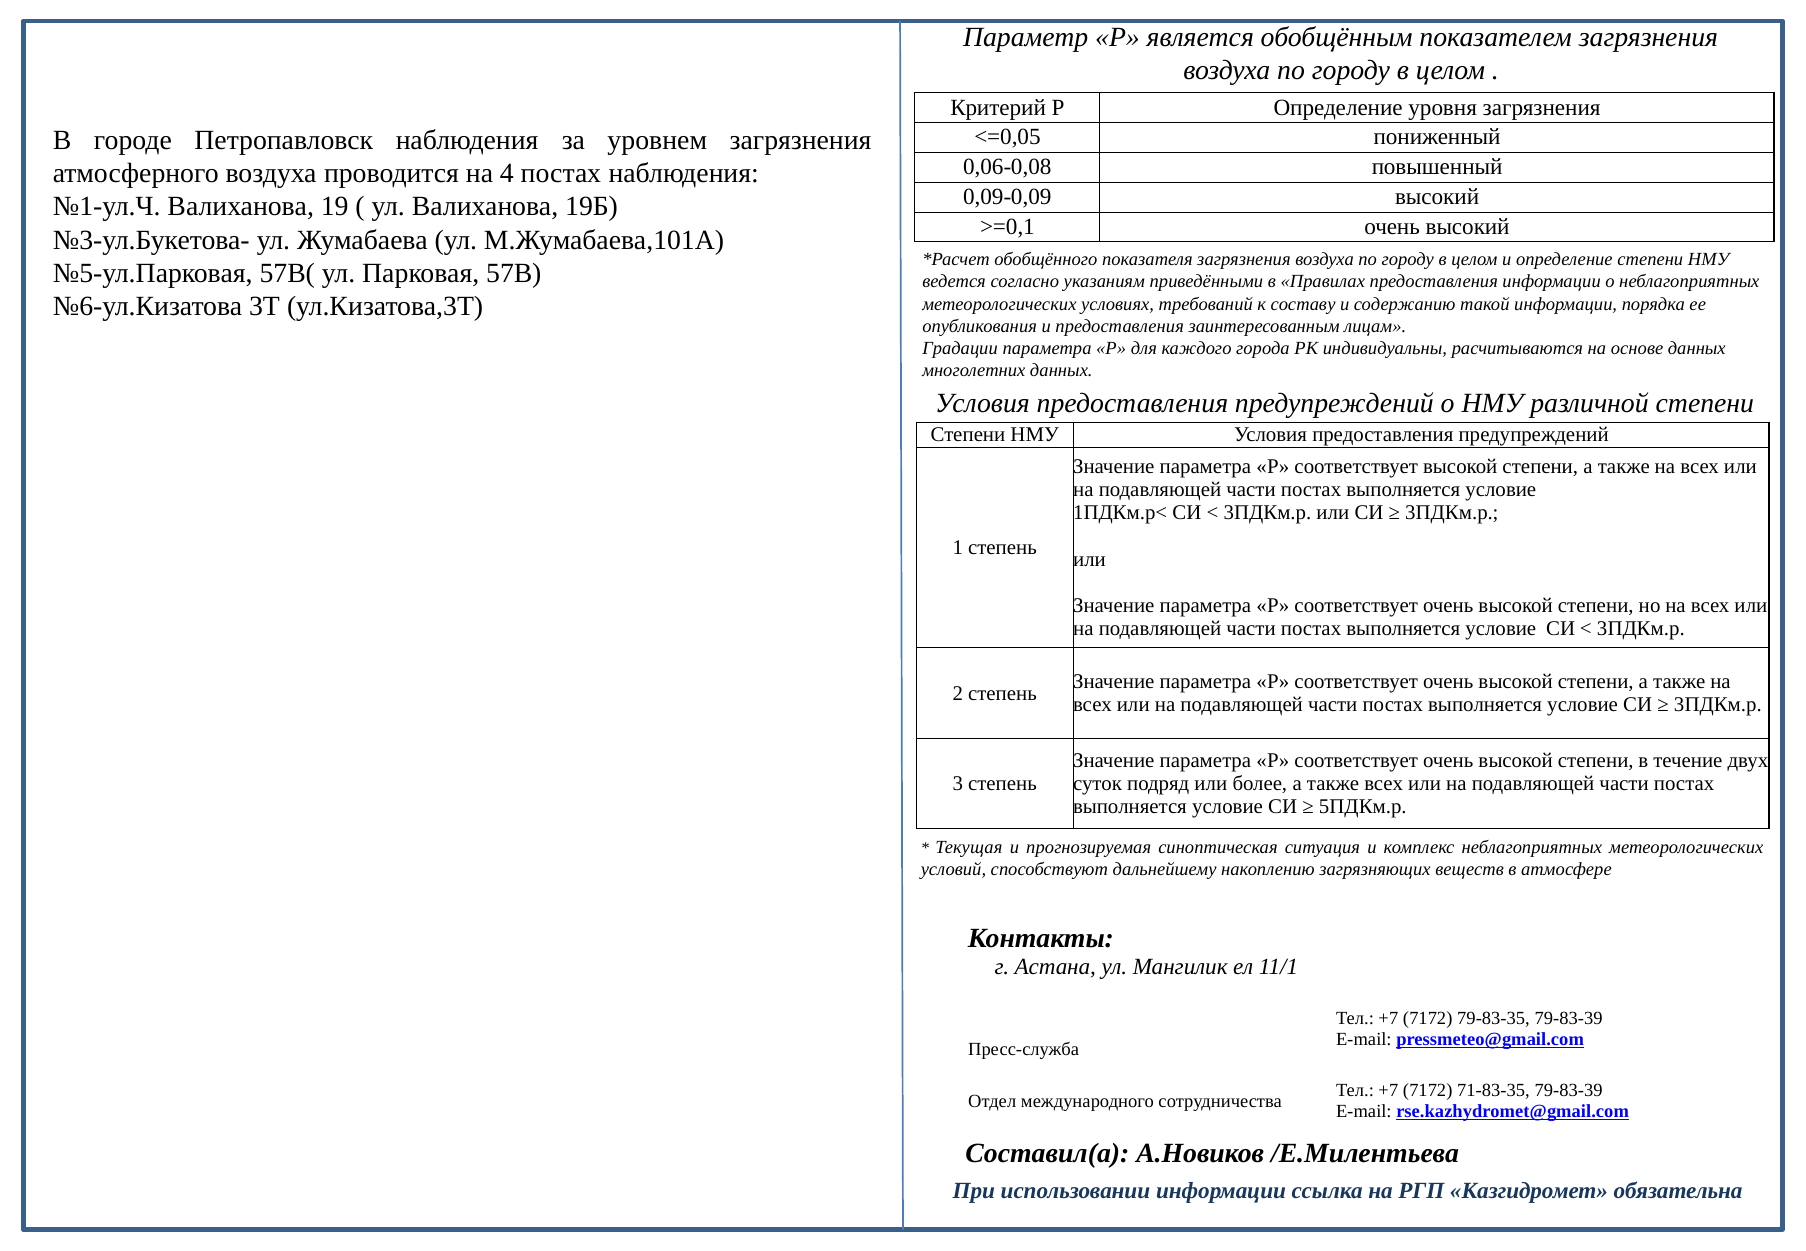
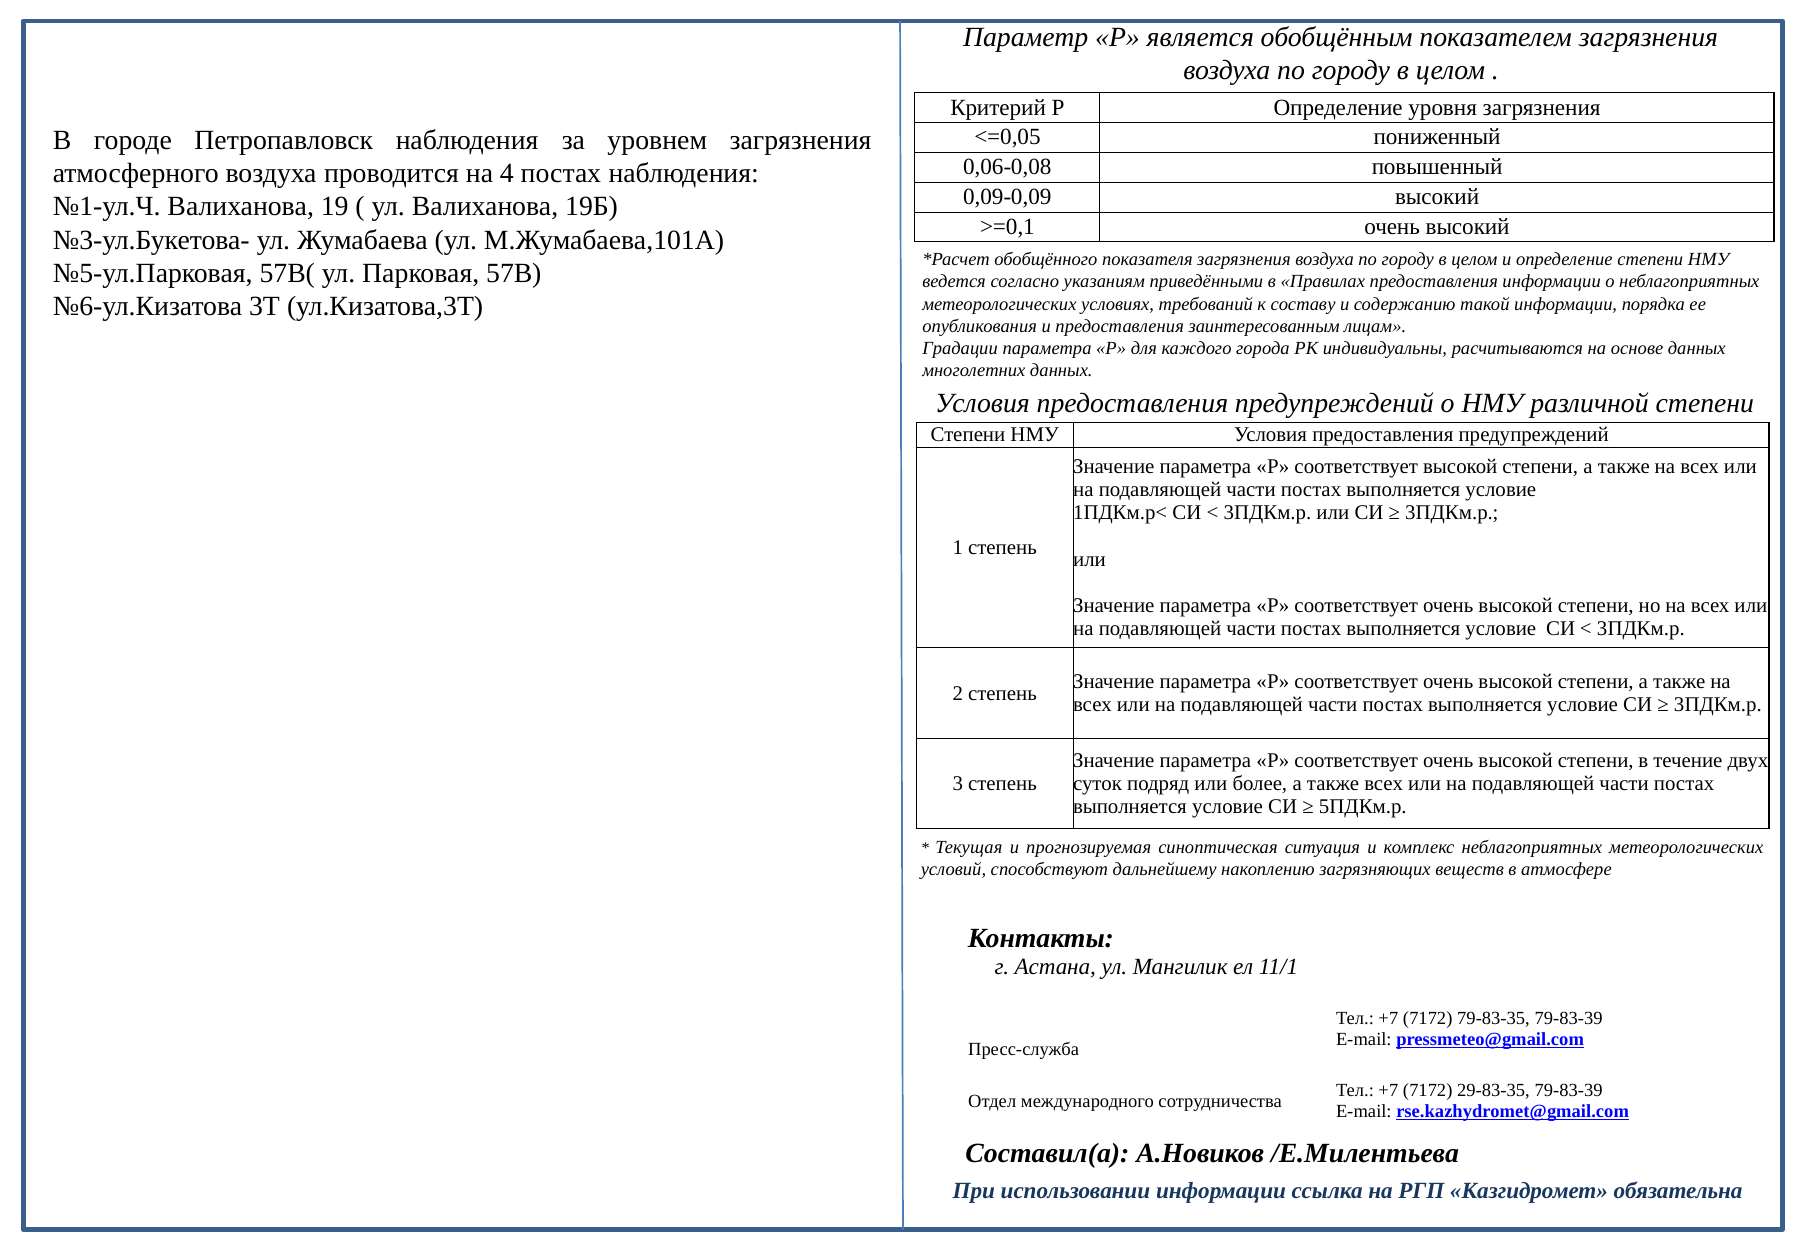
71-83-35: 71-83-35 -> 29-83-35
